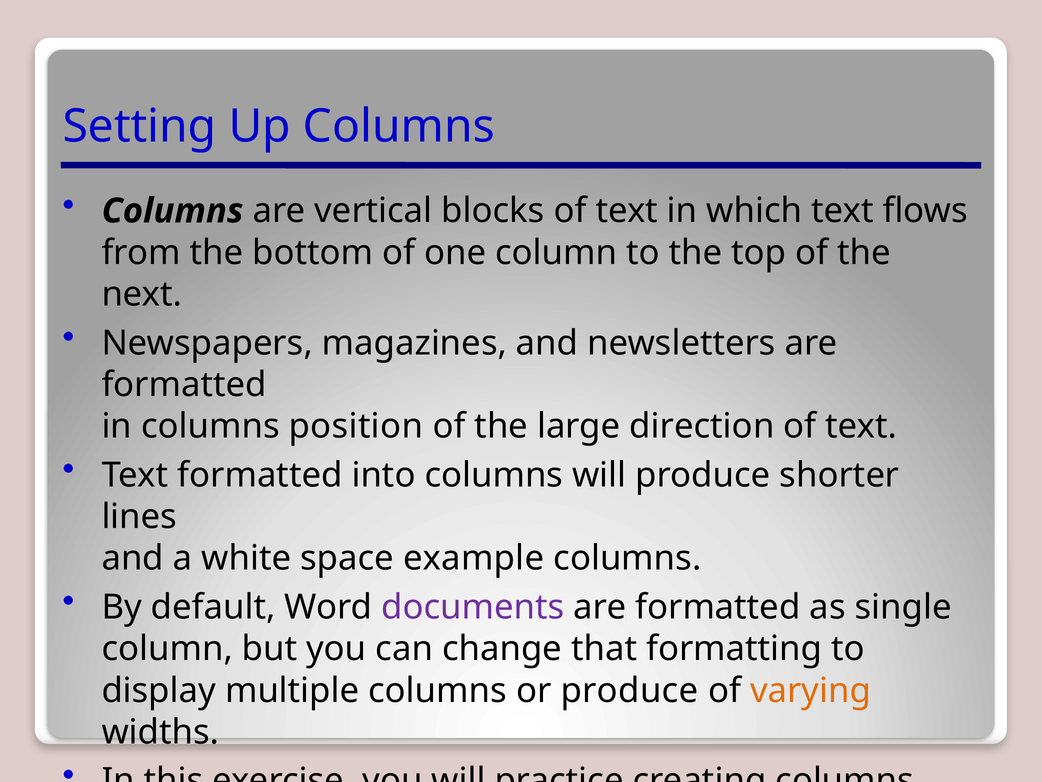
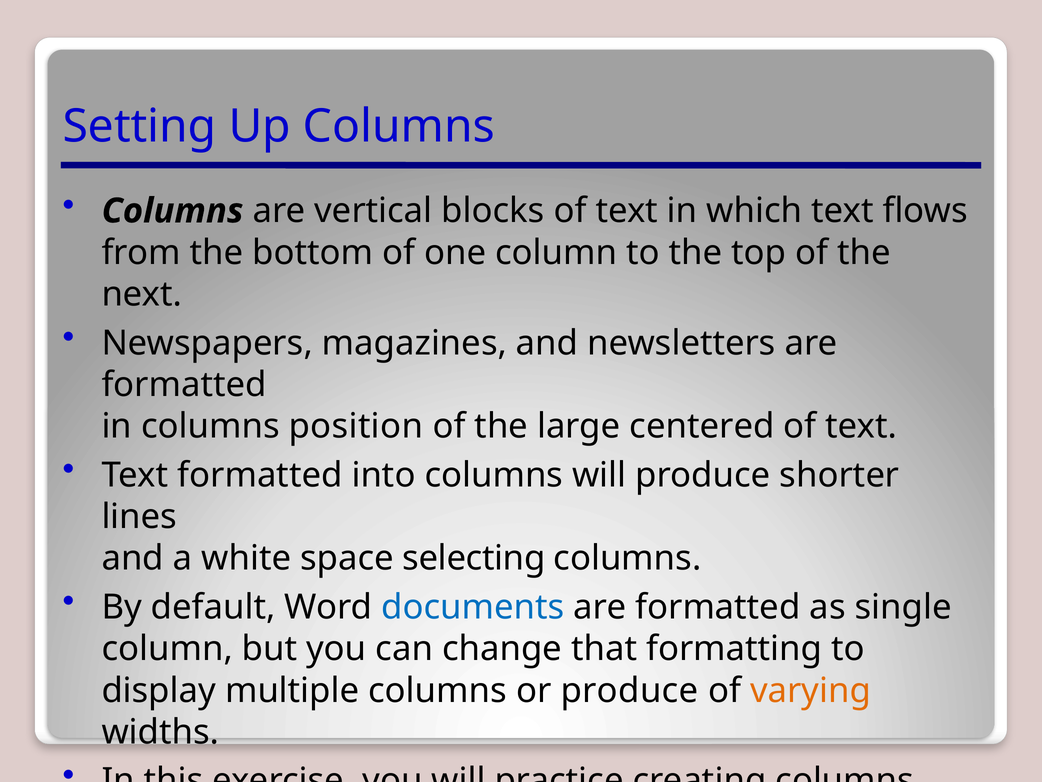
direction: direction -> centered
example: example -> selecting
documents colour: purple -> blue
